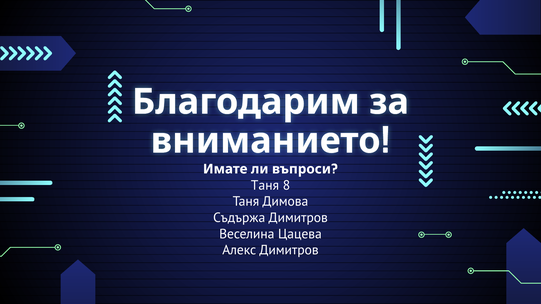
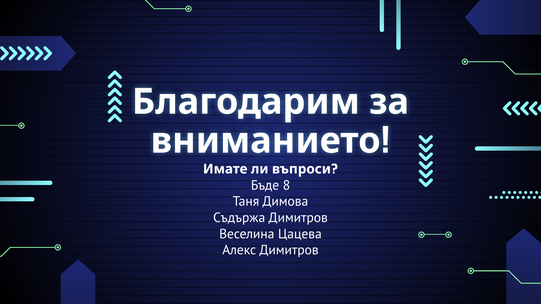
Таня at (265, 185): Таня -> Бъде
